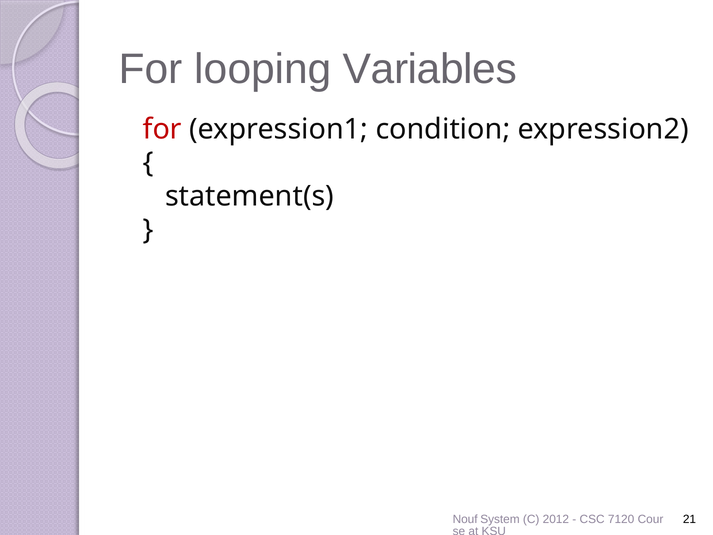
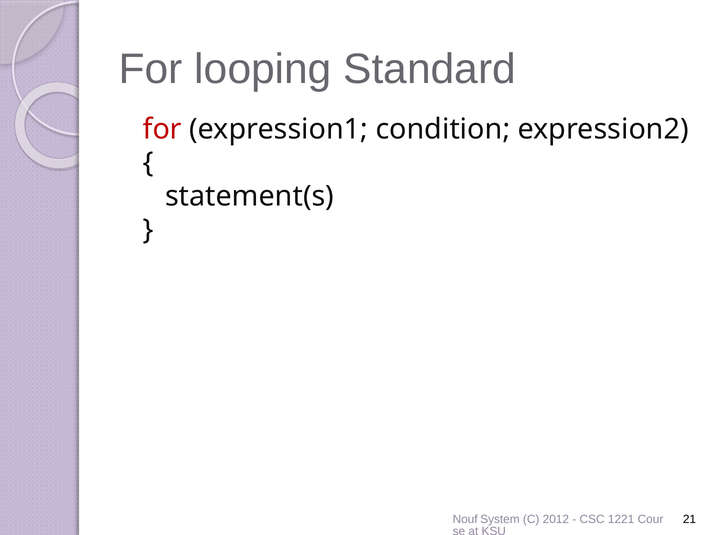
Variables: Variables -> Standard
7120: 7120 -> 1221
